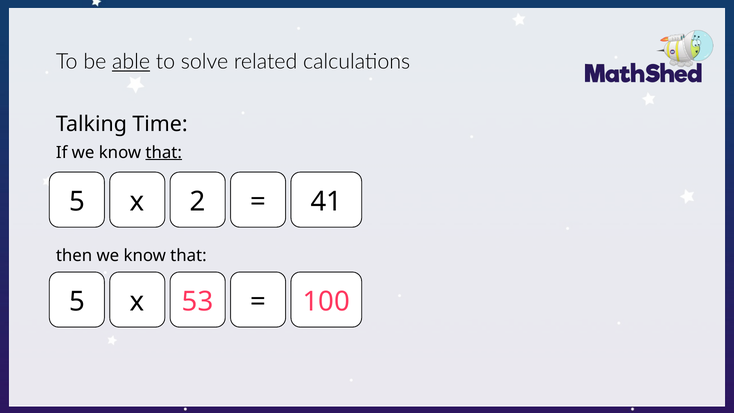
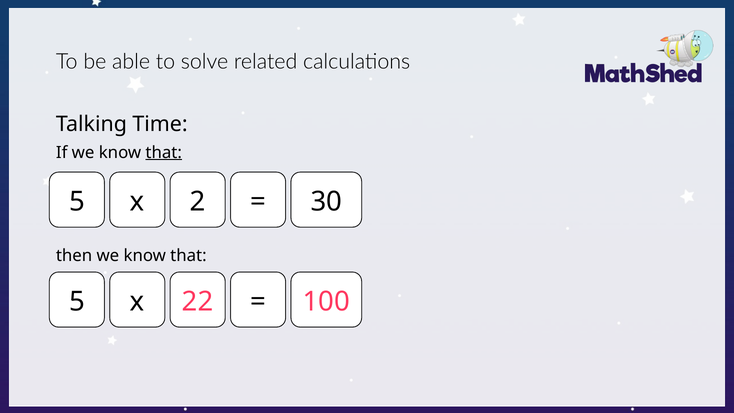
able underline: present -> none
41: 41 -> 30
53: 53 -> 22
